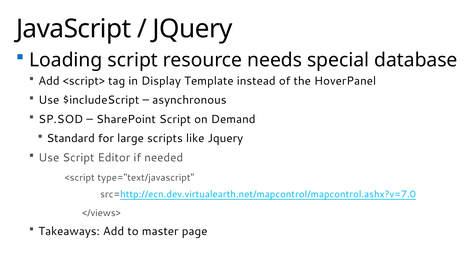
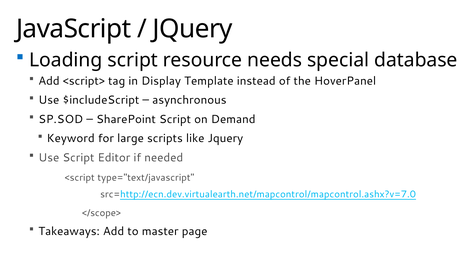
Standard: Standard -> Keyword
</views>: </views> -> </scope>
